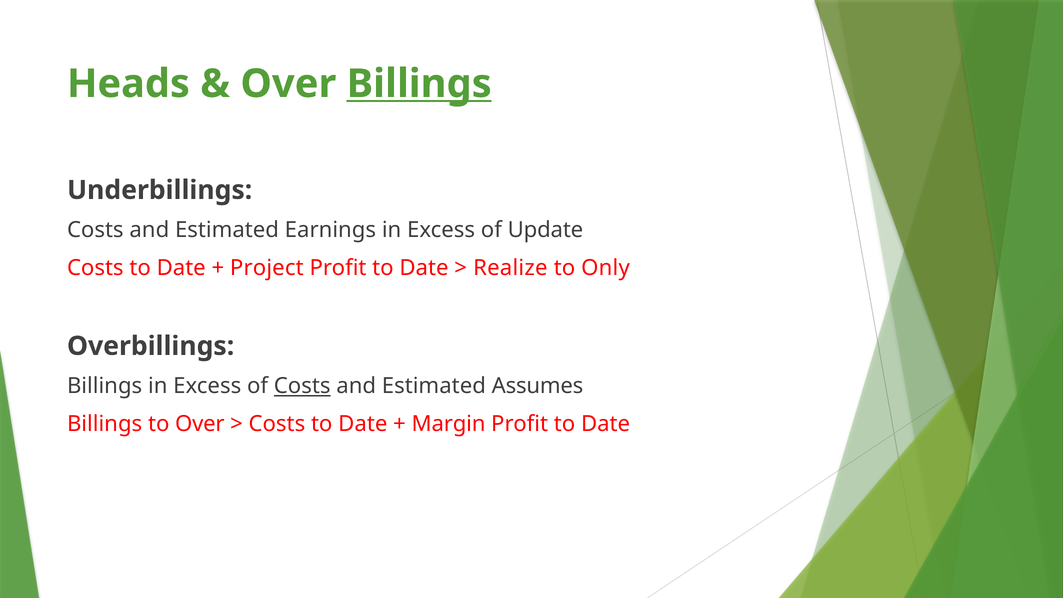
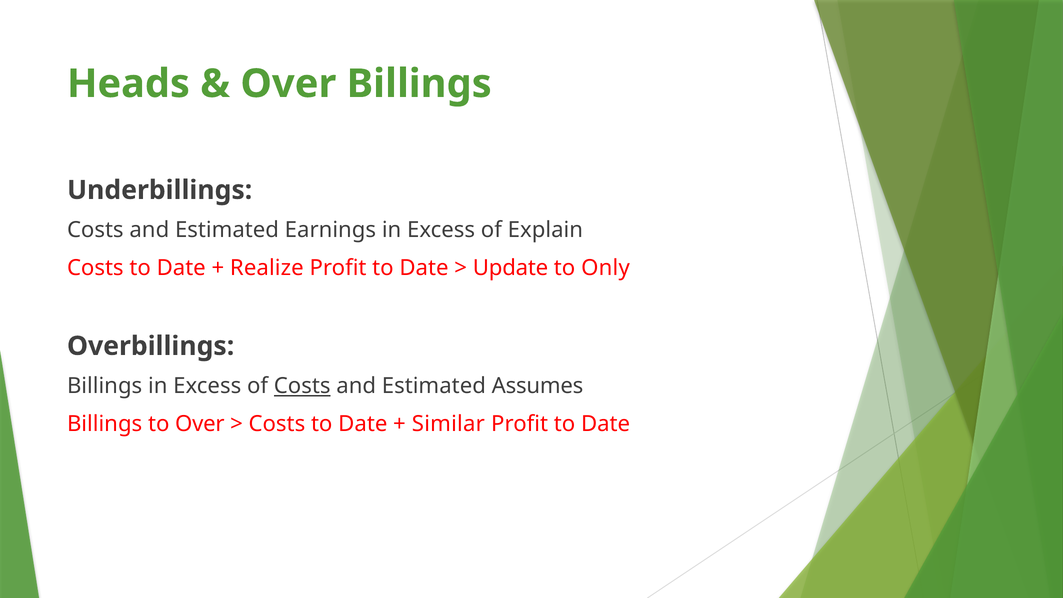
Billings at (419, 84) underline: present -> none
Update: Update -> Explain
Project: Project -> Realize
Realize: Realize -> Update
Margin: Margin -> Similar
